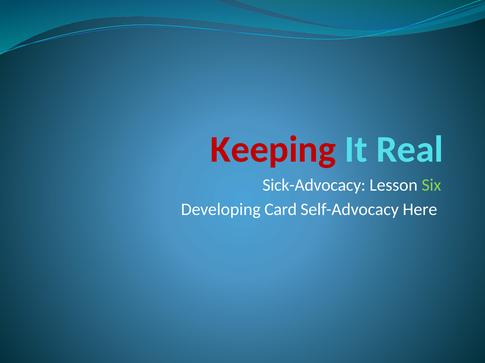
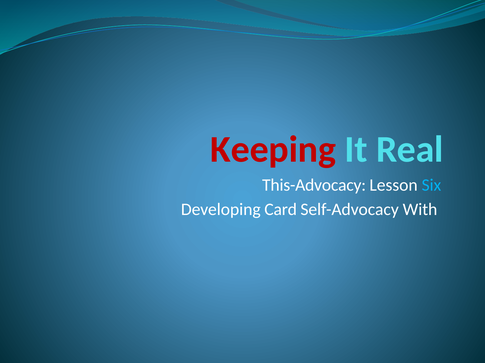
Sick-Advocacy: Sick-Advocacy -> This-Advocacy
Six colour: light green -> light blue
Here: Here -> With
